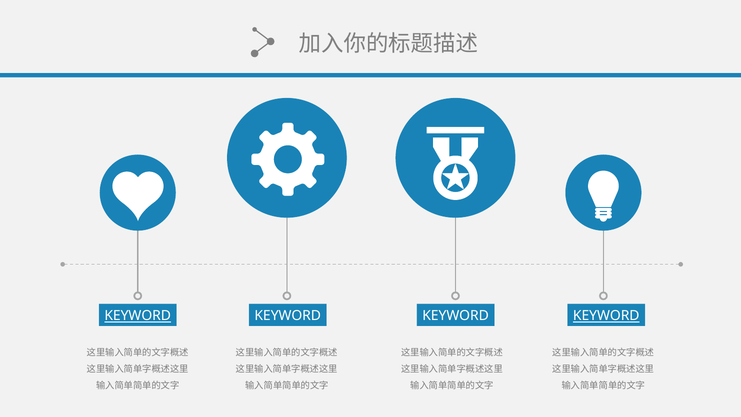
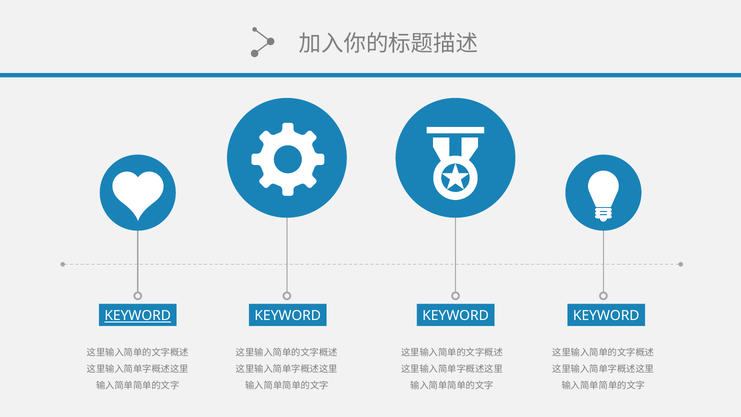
KEYWORD at (606, 316) underline: present -> none
